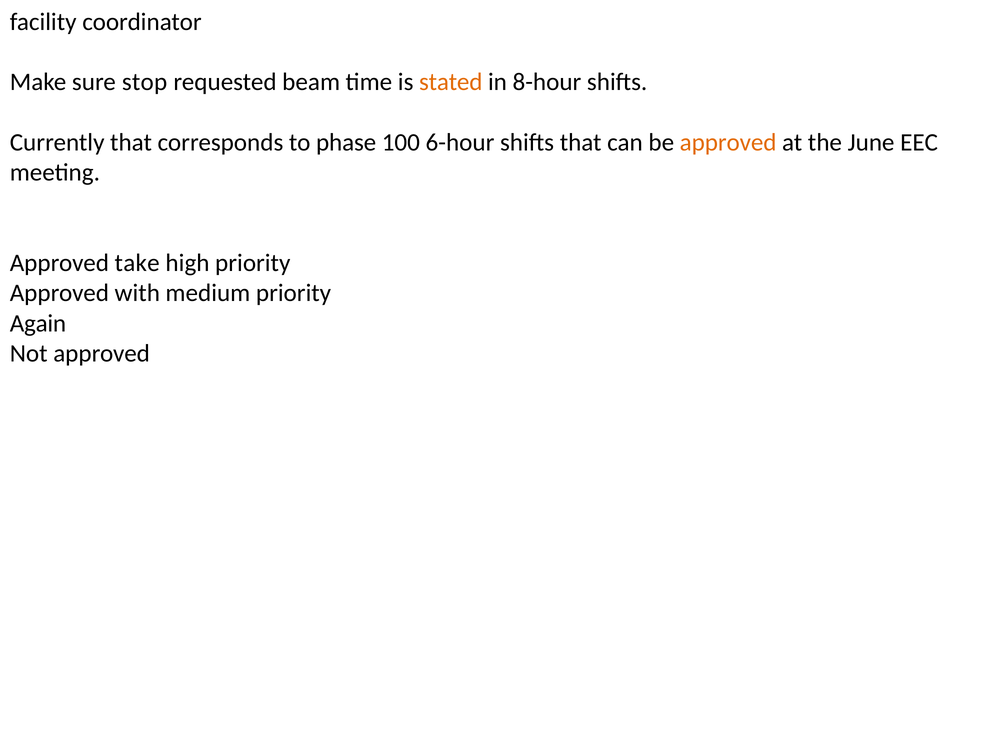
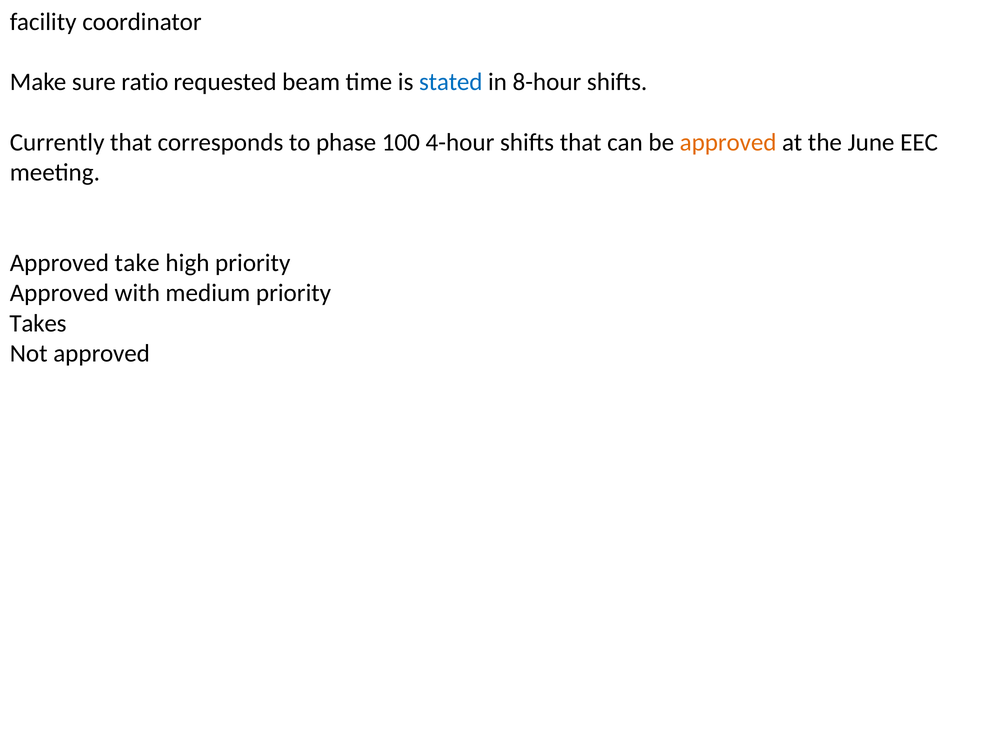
stop: stop -> ratio
stated colour: orange -> blue
6-hour: 6-hour -> 4-hour
Again: Again -> Takes
